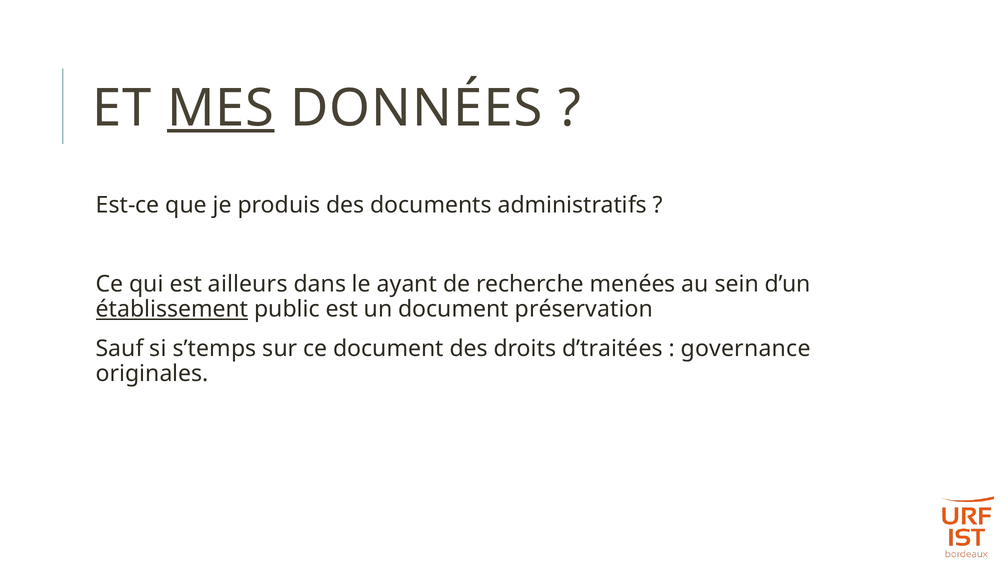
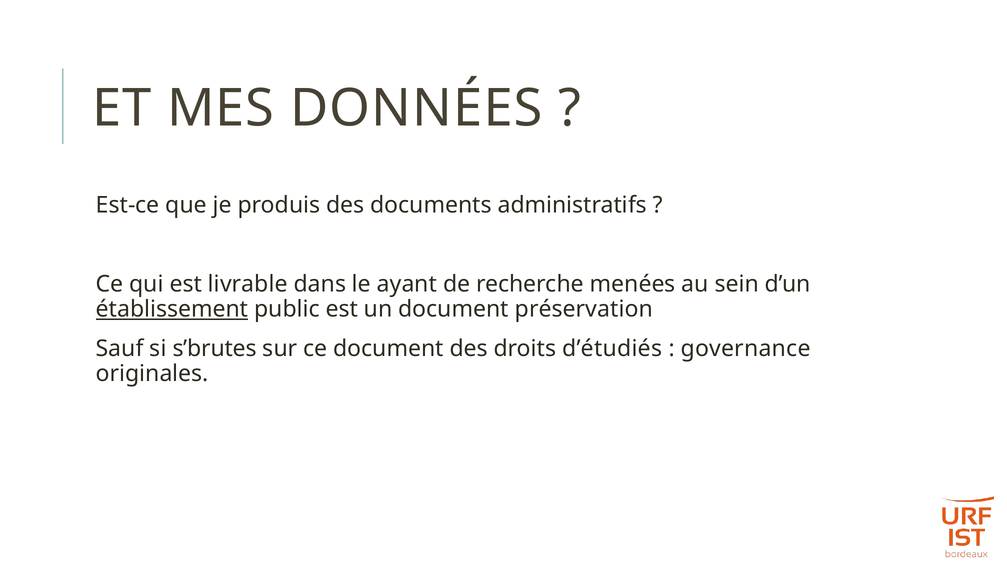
MES underline: present -> none
ailleurs: ailleurs -> livrable
s’temps: s’temps -> s’brutes
d’traitées: d’traitées -> d’étudiés
